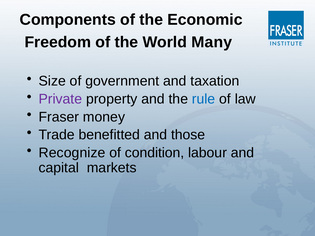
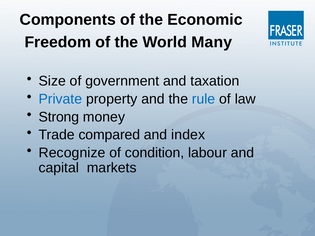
Private colour: purple -> blue
Fraser: Fraser -> Strong
benefitted: benefitted -> compared
those: those -> index
